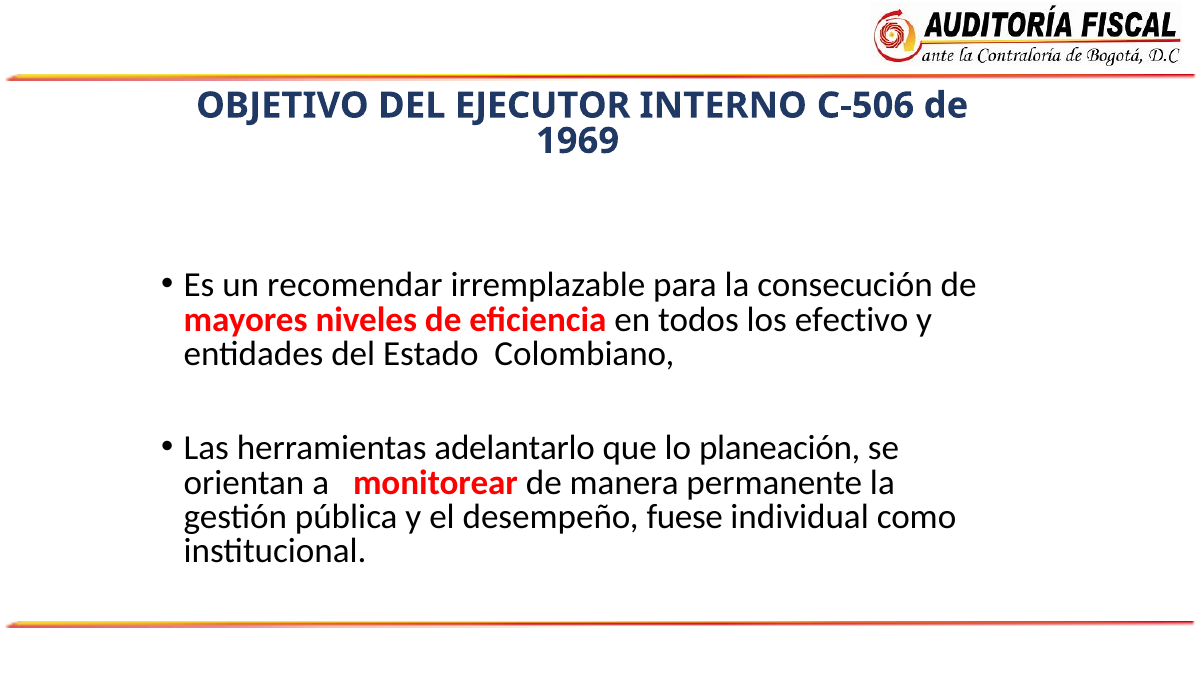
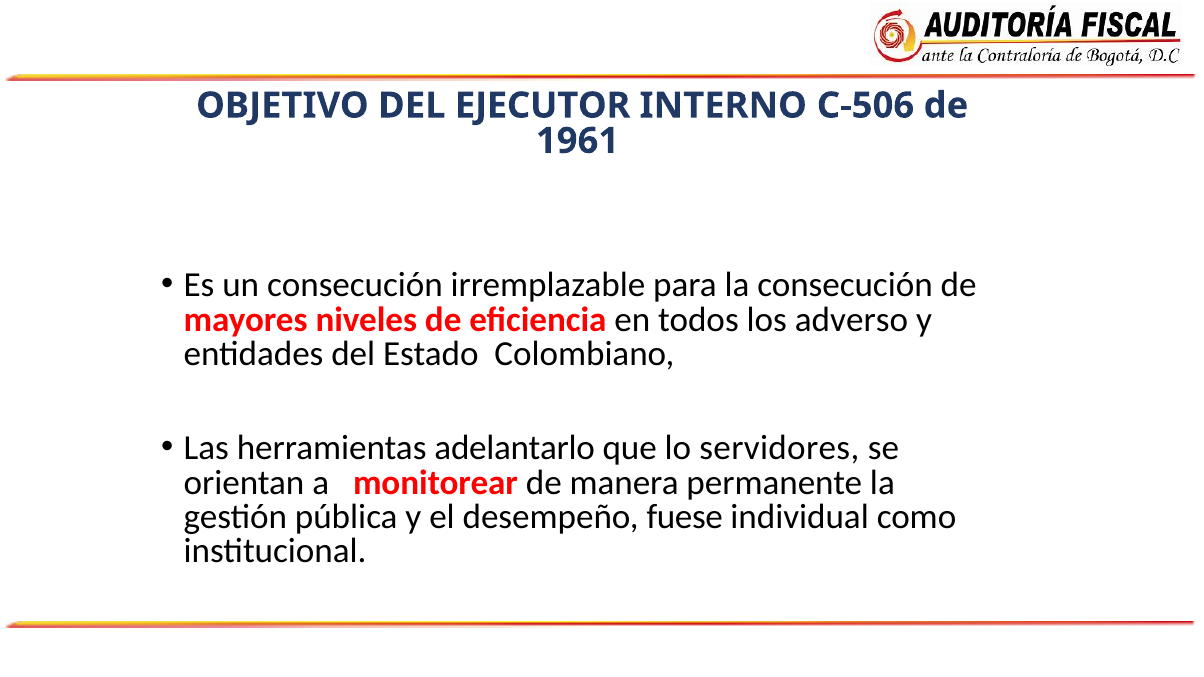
1969: 1969 -> 1961
un recomendar: recomendar -> consecución
efectivo: efectivo -> adverso
planeación: planeación -> servidores
